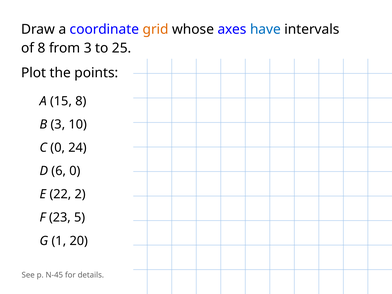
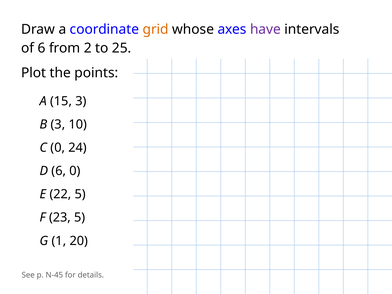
have colour: blue -> purple
of 8: 8 -> 6
from 3: 3 -> 2
15 8: 8 -> 3
22 2: 2 -> 5
